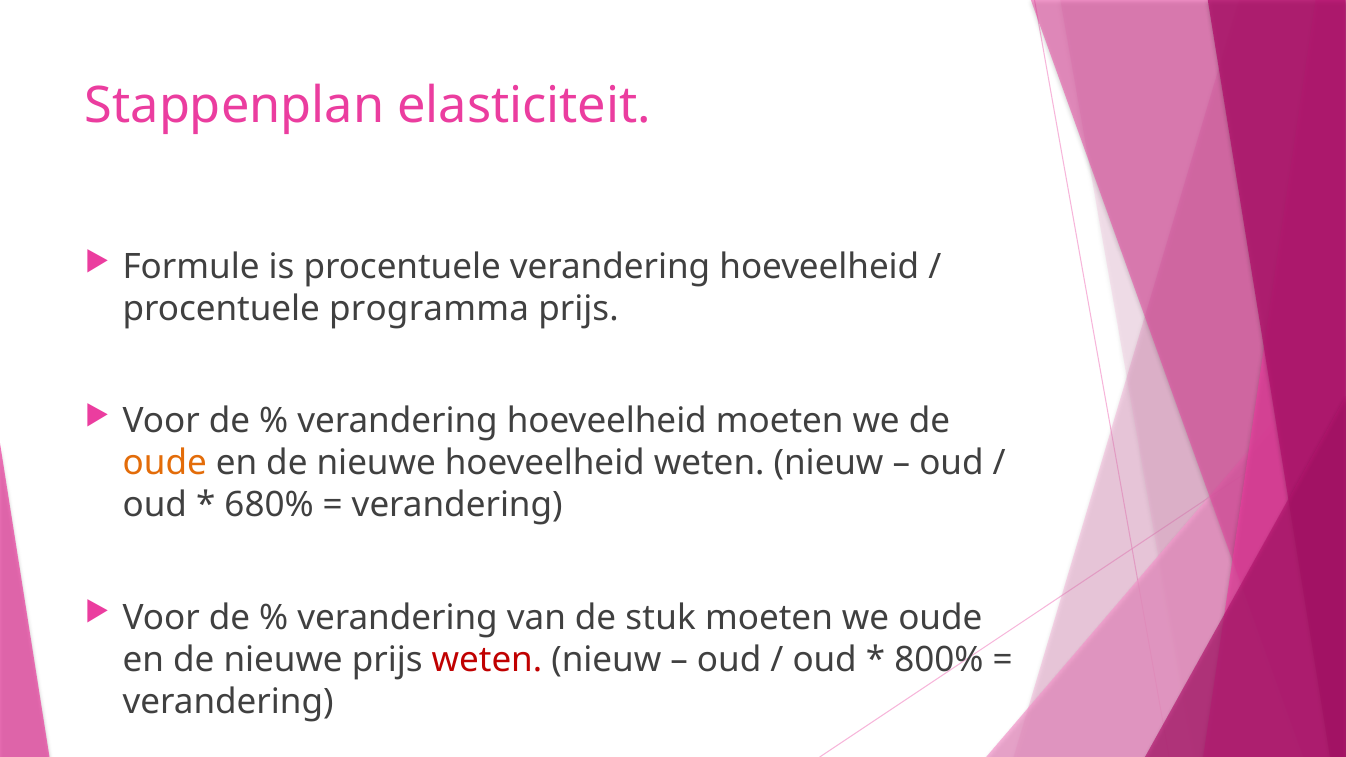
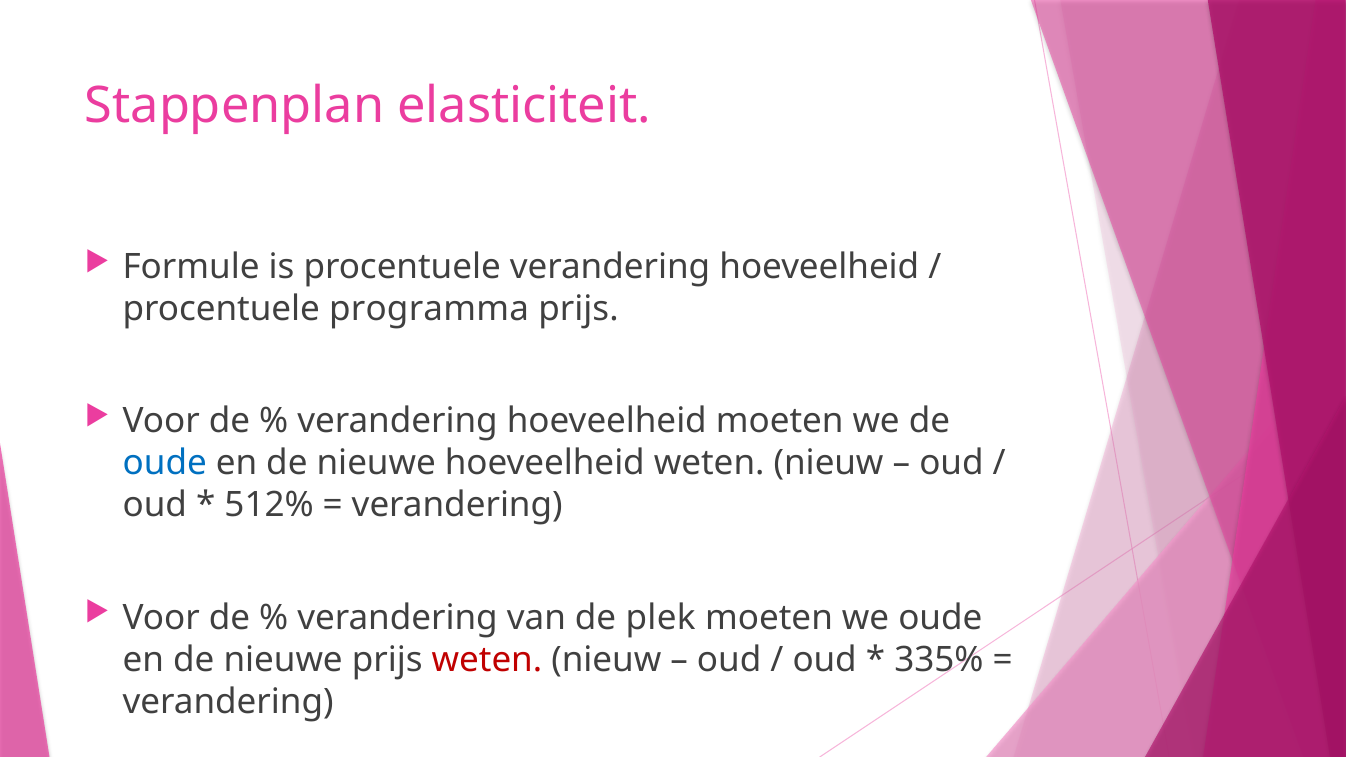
oude at (165, 463) colour: orange -> blue
680%: 680% -> 512%
stuk: stuk -> plek
800%: 800% -> 335%
